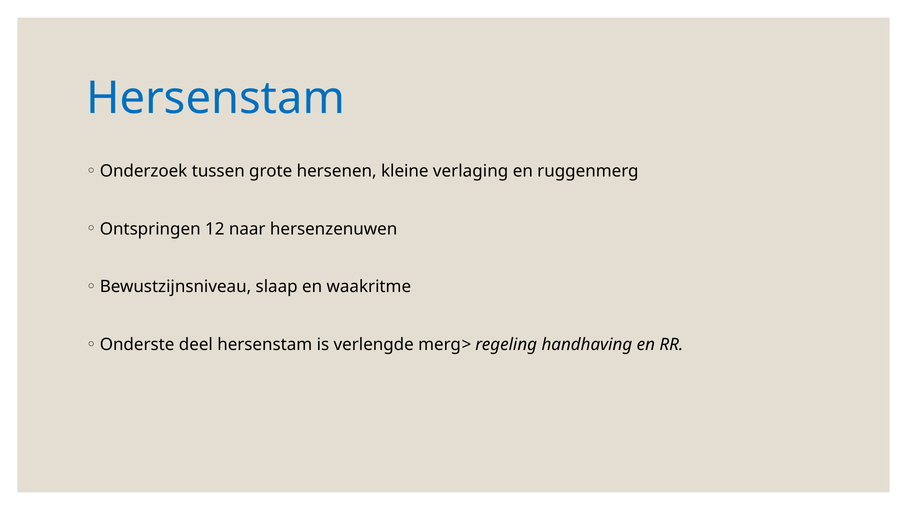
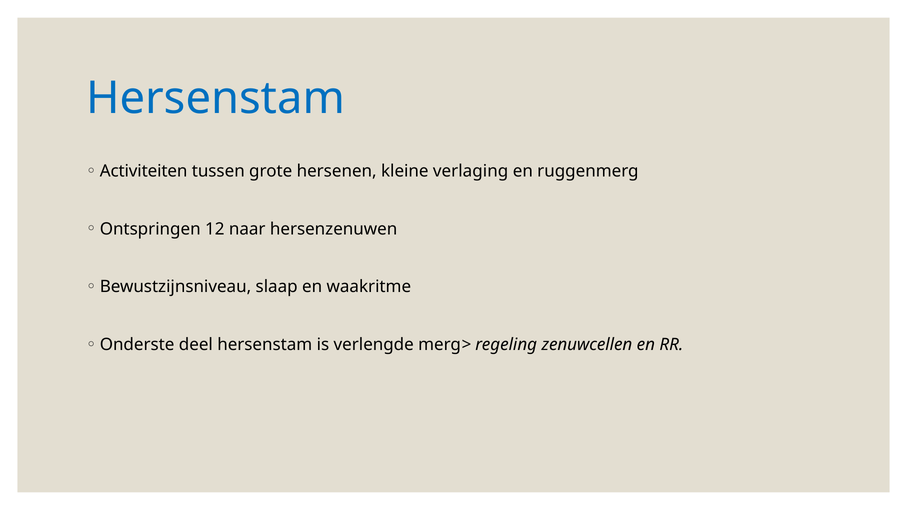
Onderzoek: Onderzoek -> Activiteiten
handhaving: handhaving -> zenuwcellen
